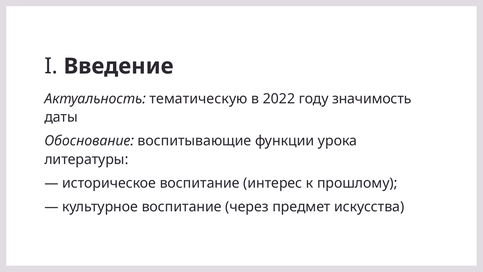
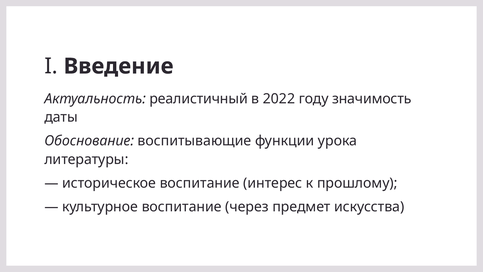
тематическую: тематическую -> реалистичный
